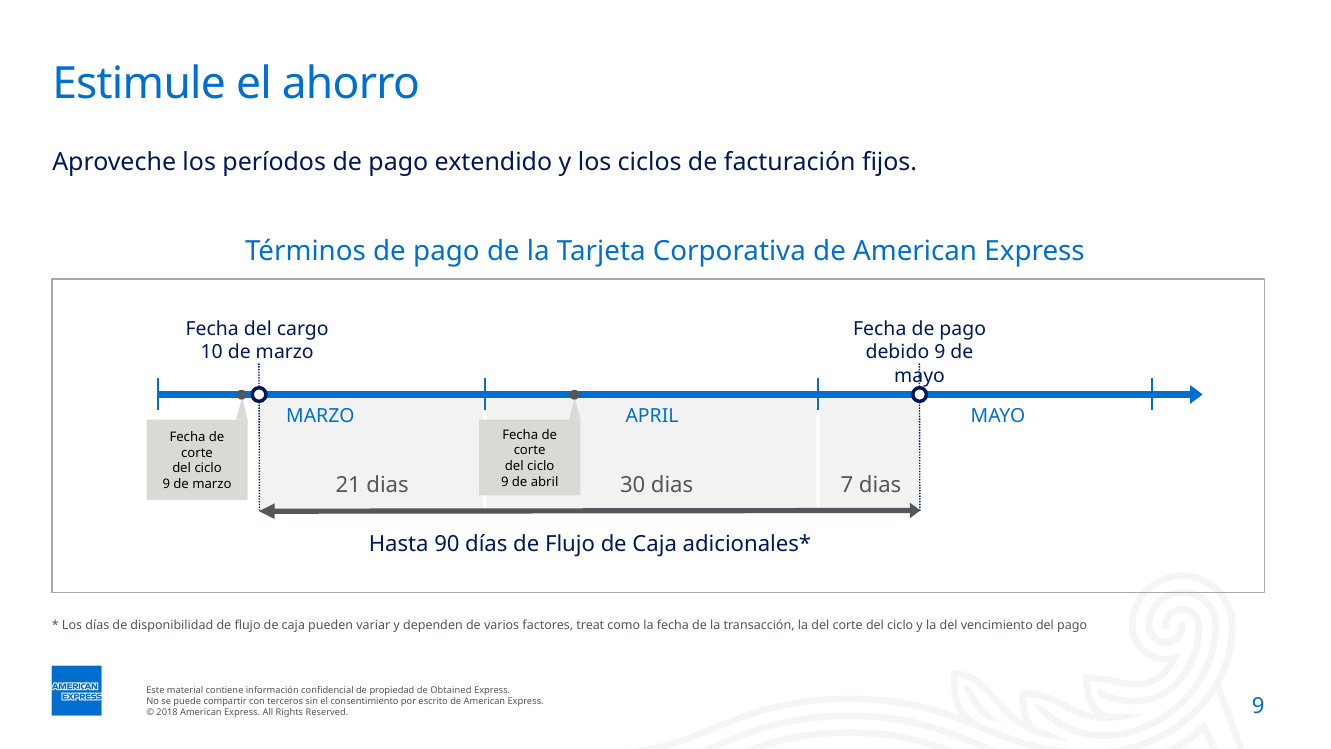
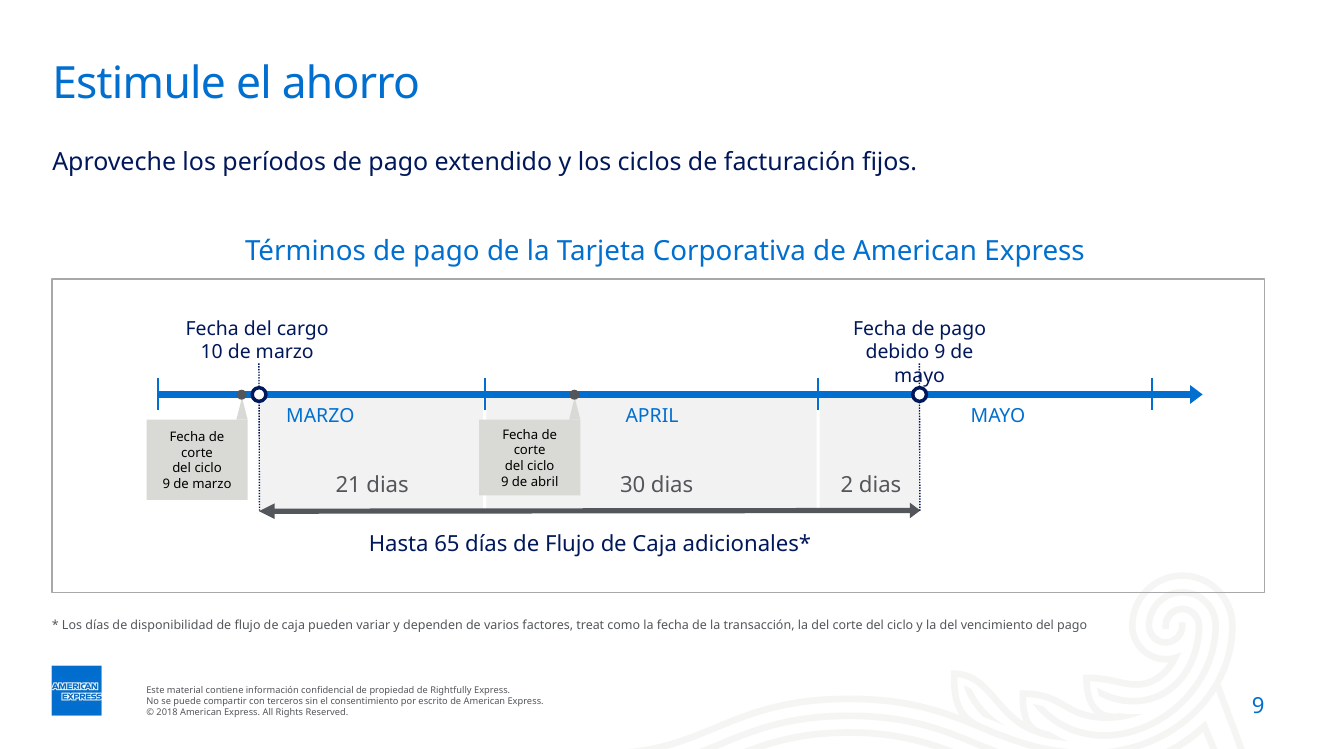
7: 7 -> 2
90: 90 -> 65
Obtained: Obtained -> Rightfully
